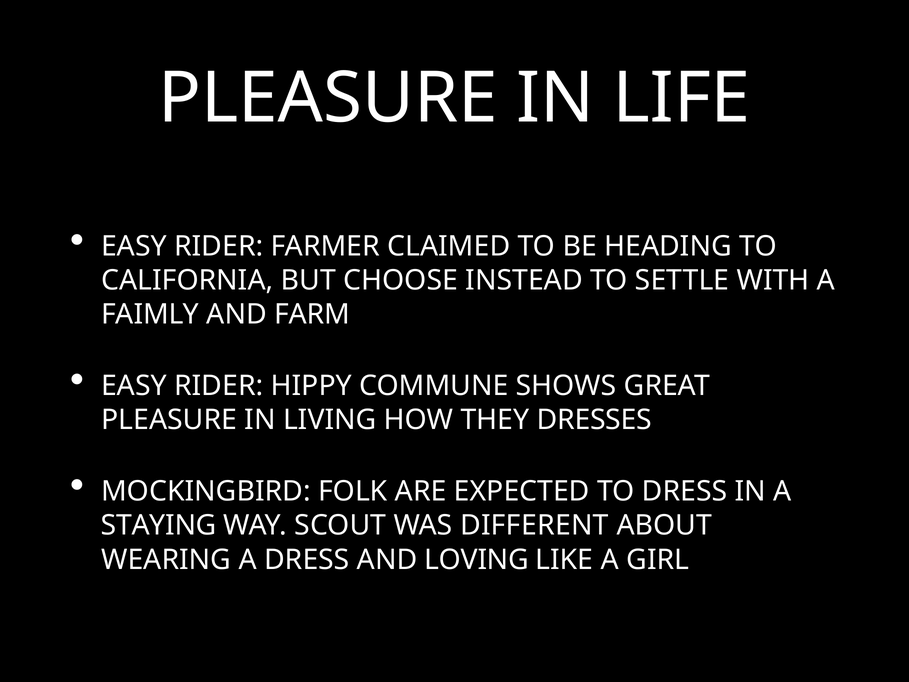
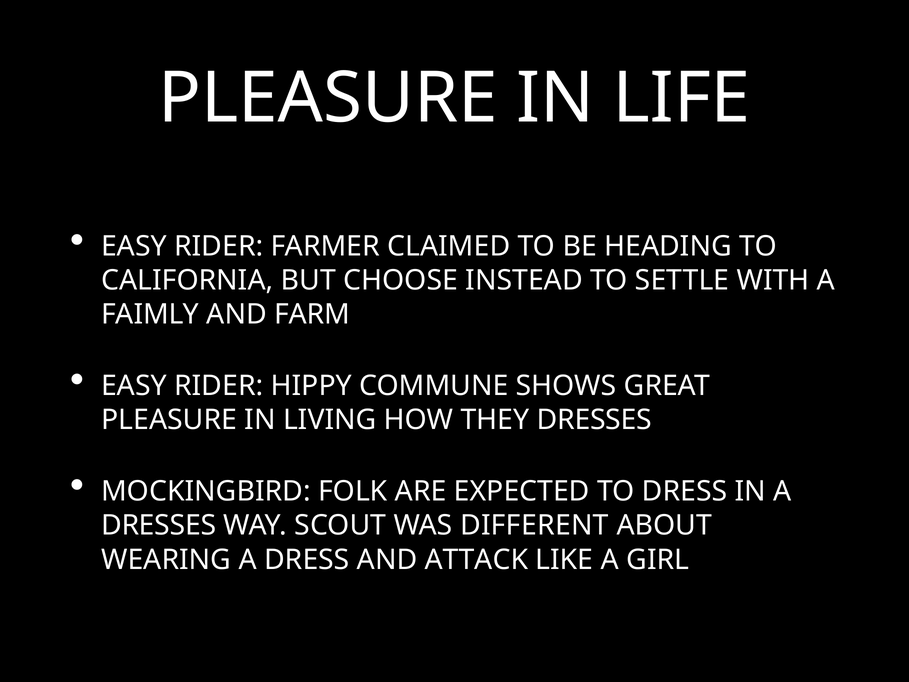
STAYING at (159, 525): STAYING -> DRESSES
LOVING: LOVING -> ATTACK
